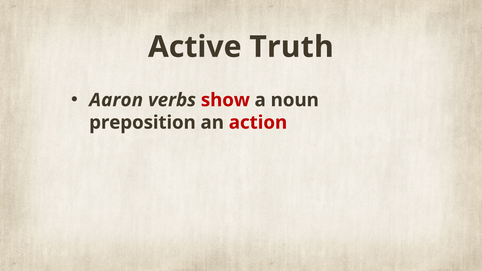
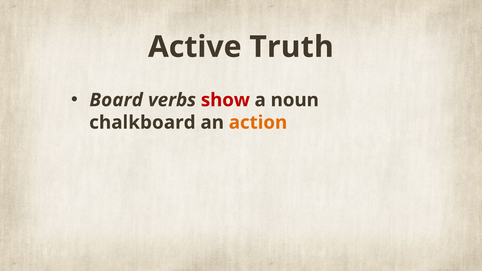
Aaron: Aaron -> Board
preposition: preposition -> chalkboard
action colour: red -> orange
